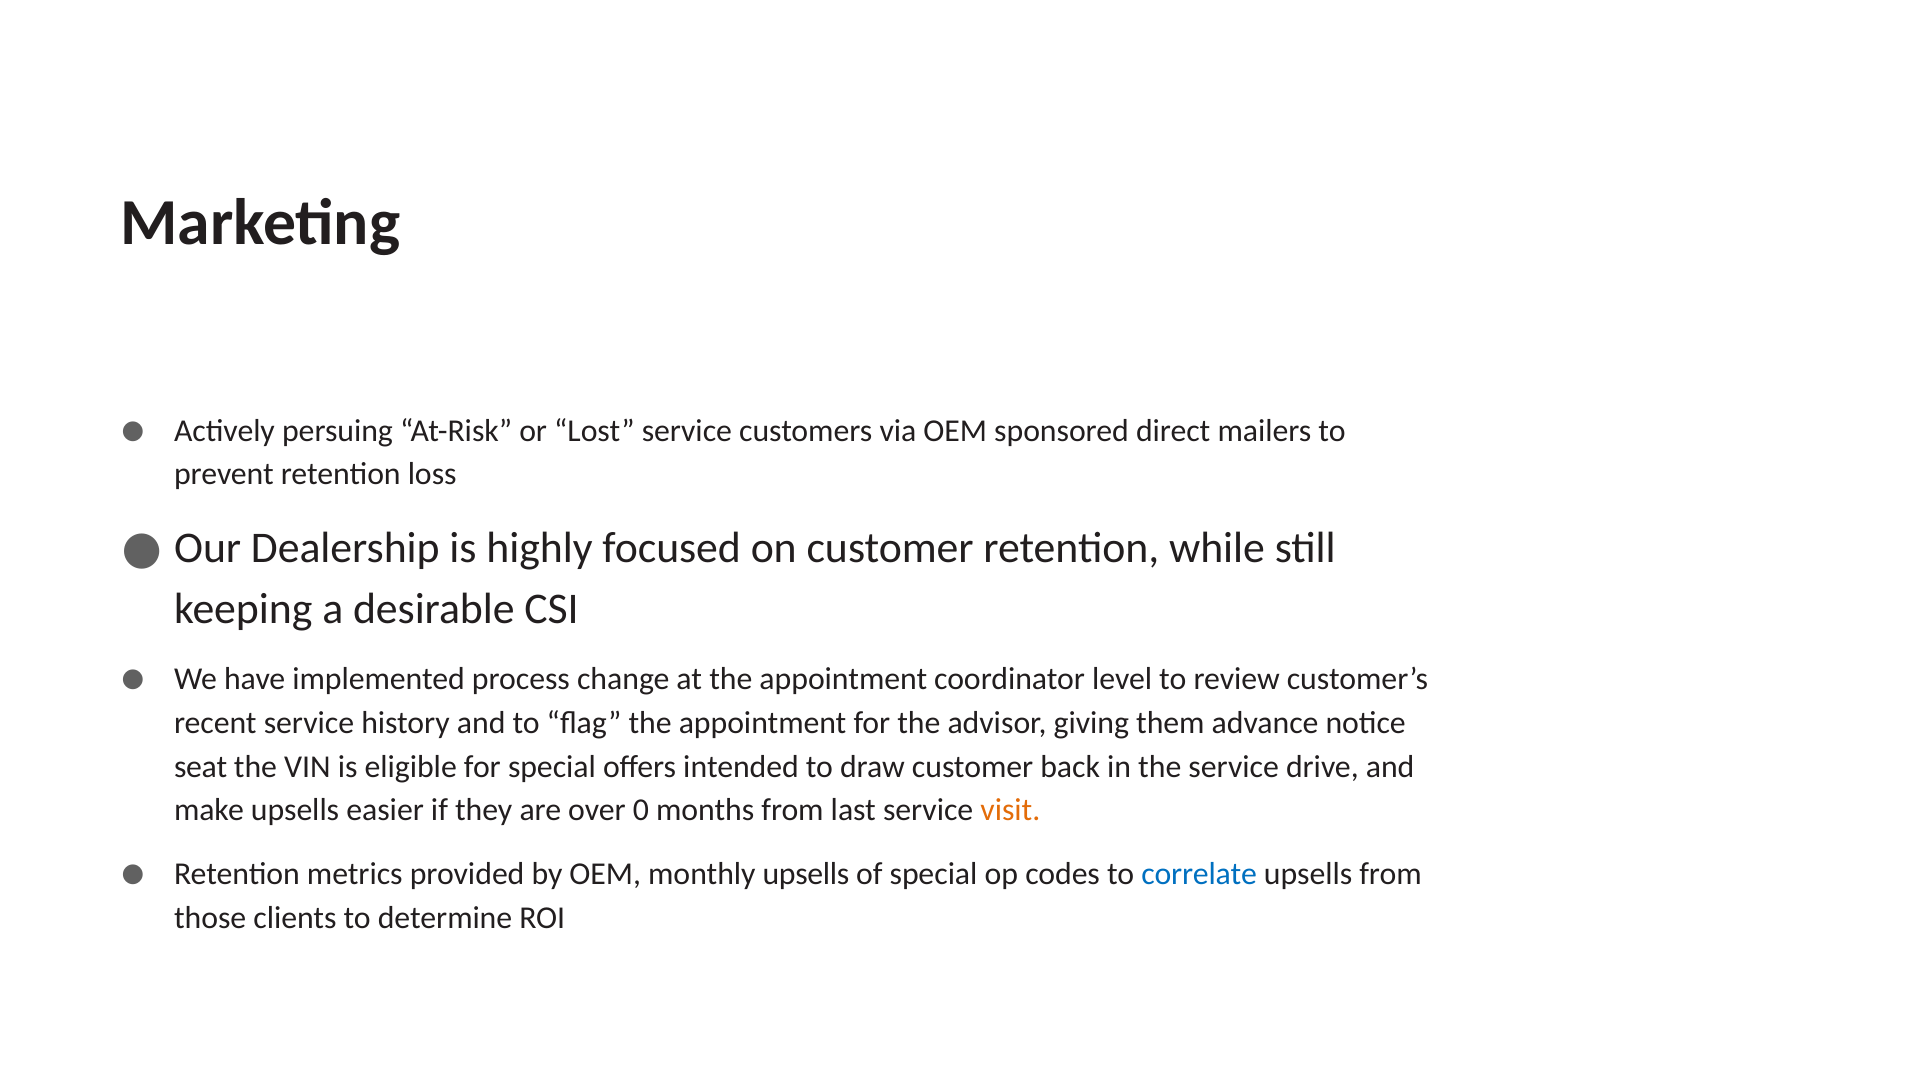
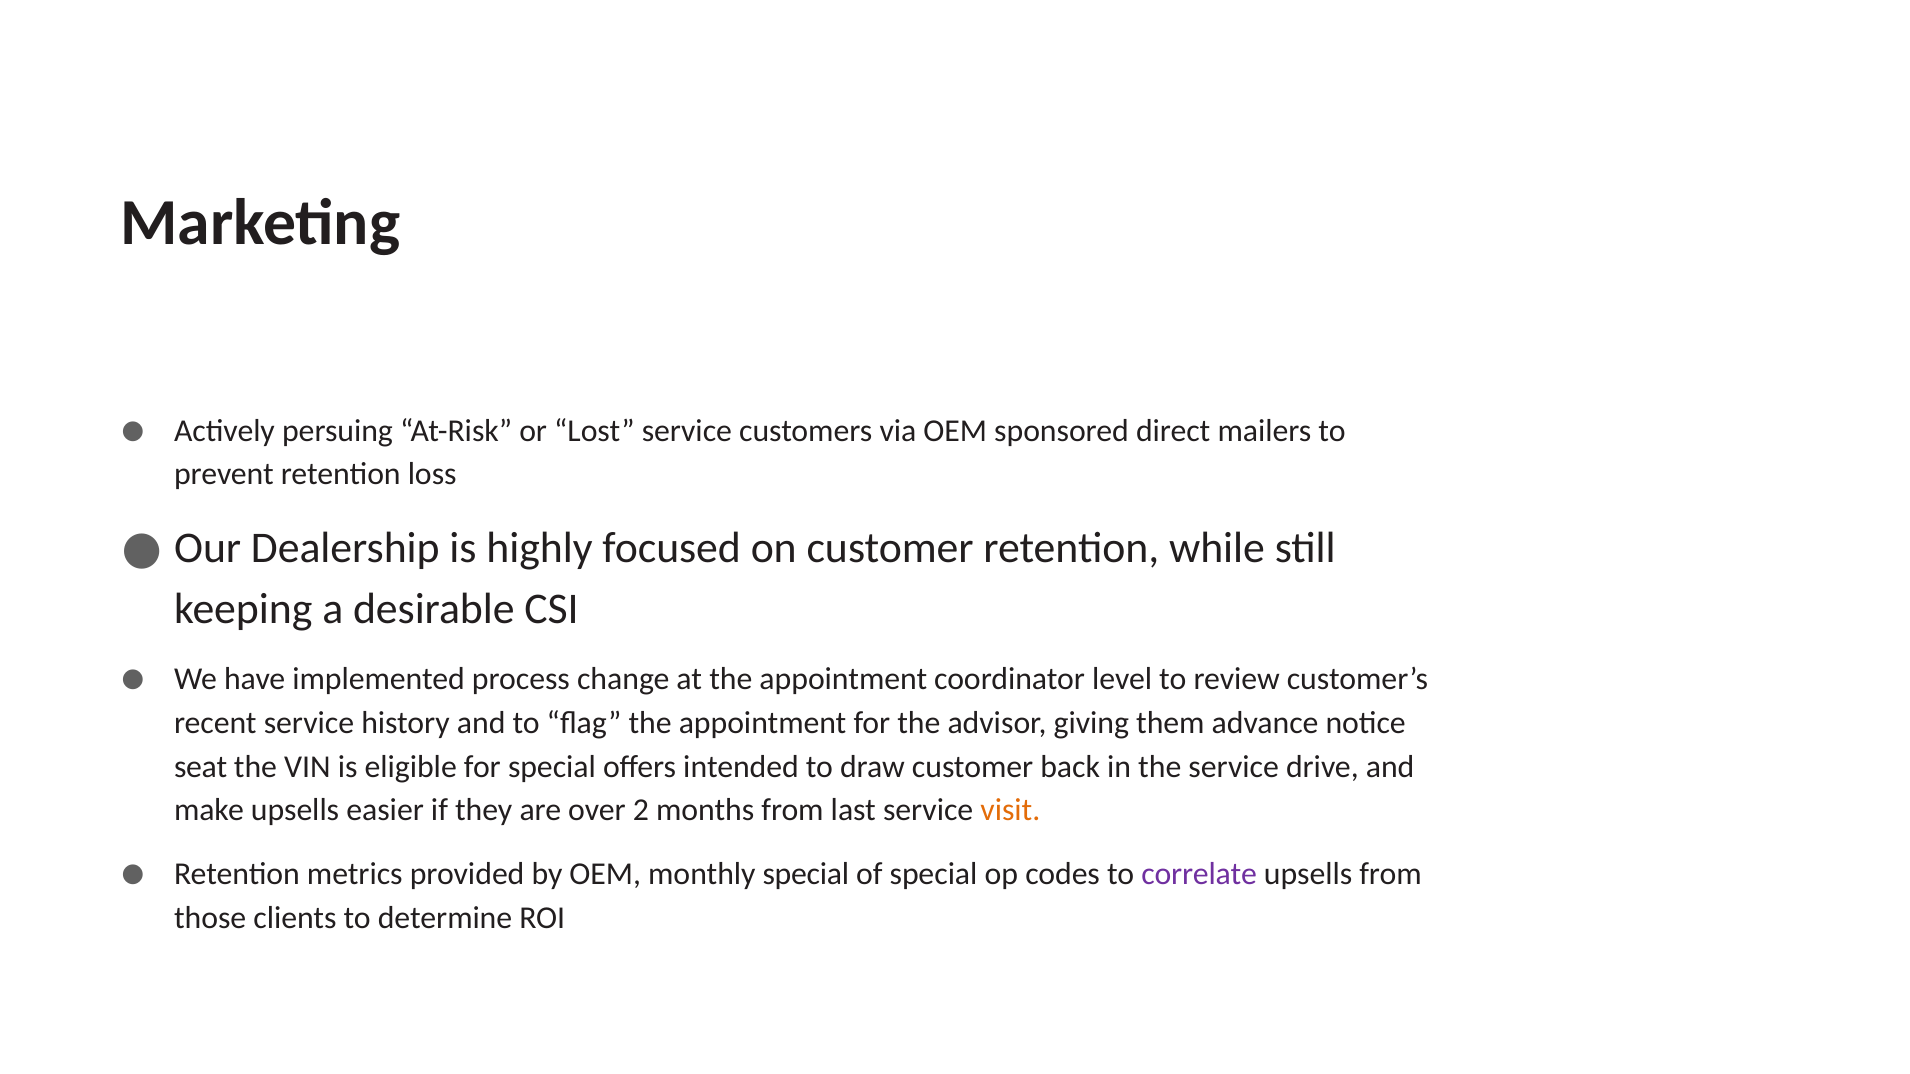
0: 0 -> 2
monthly upsells: upsells -> special
correlate colour: blue -> purple
